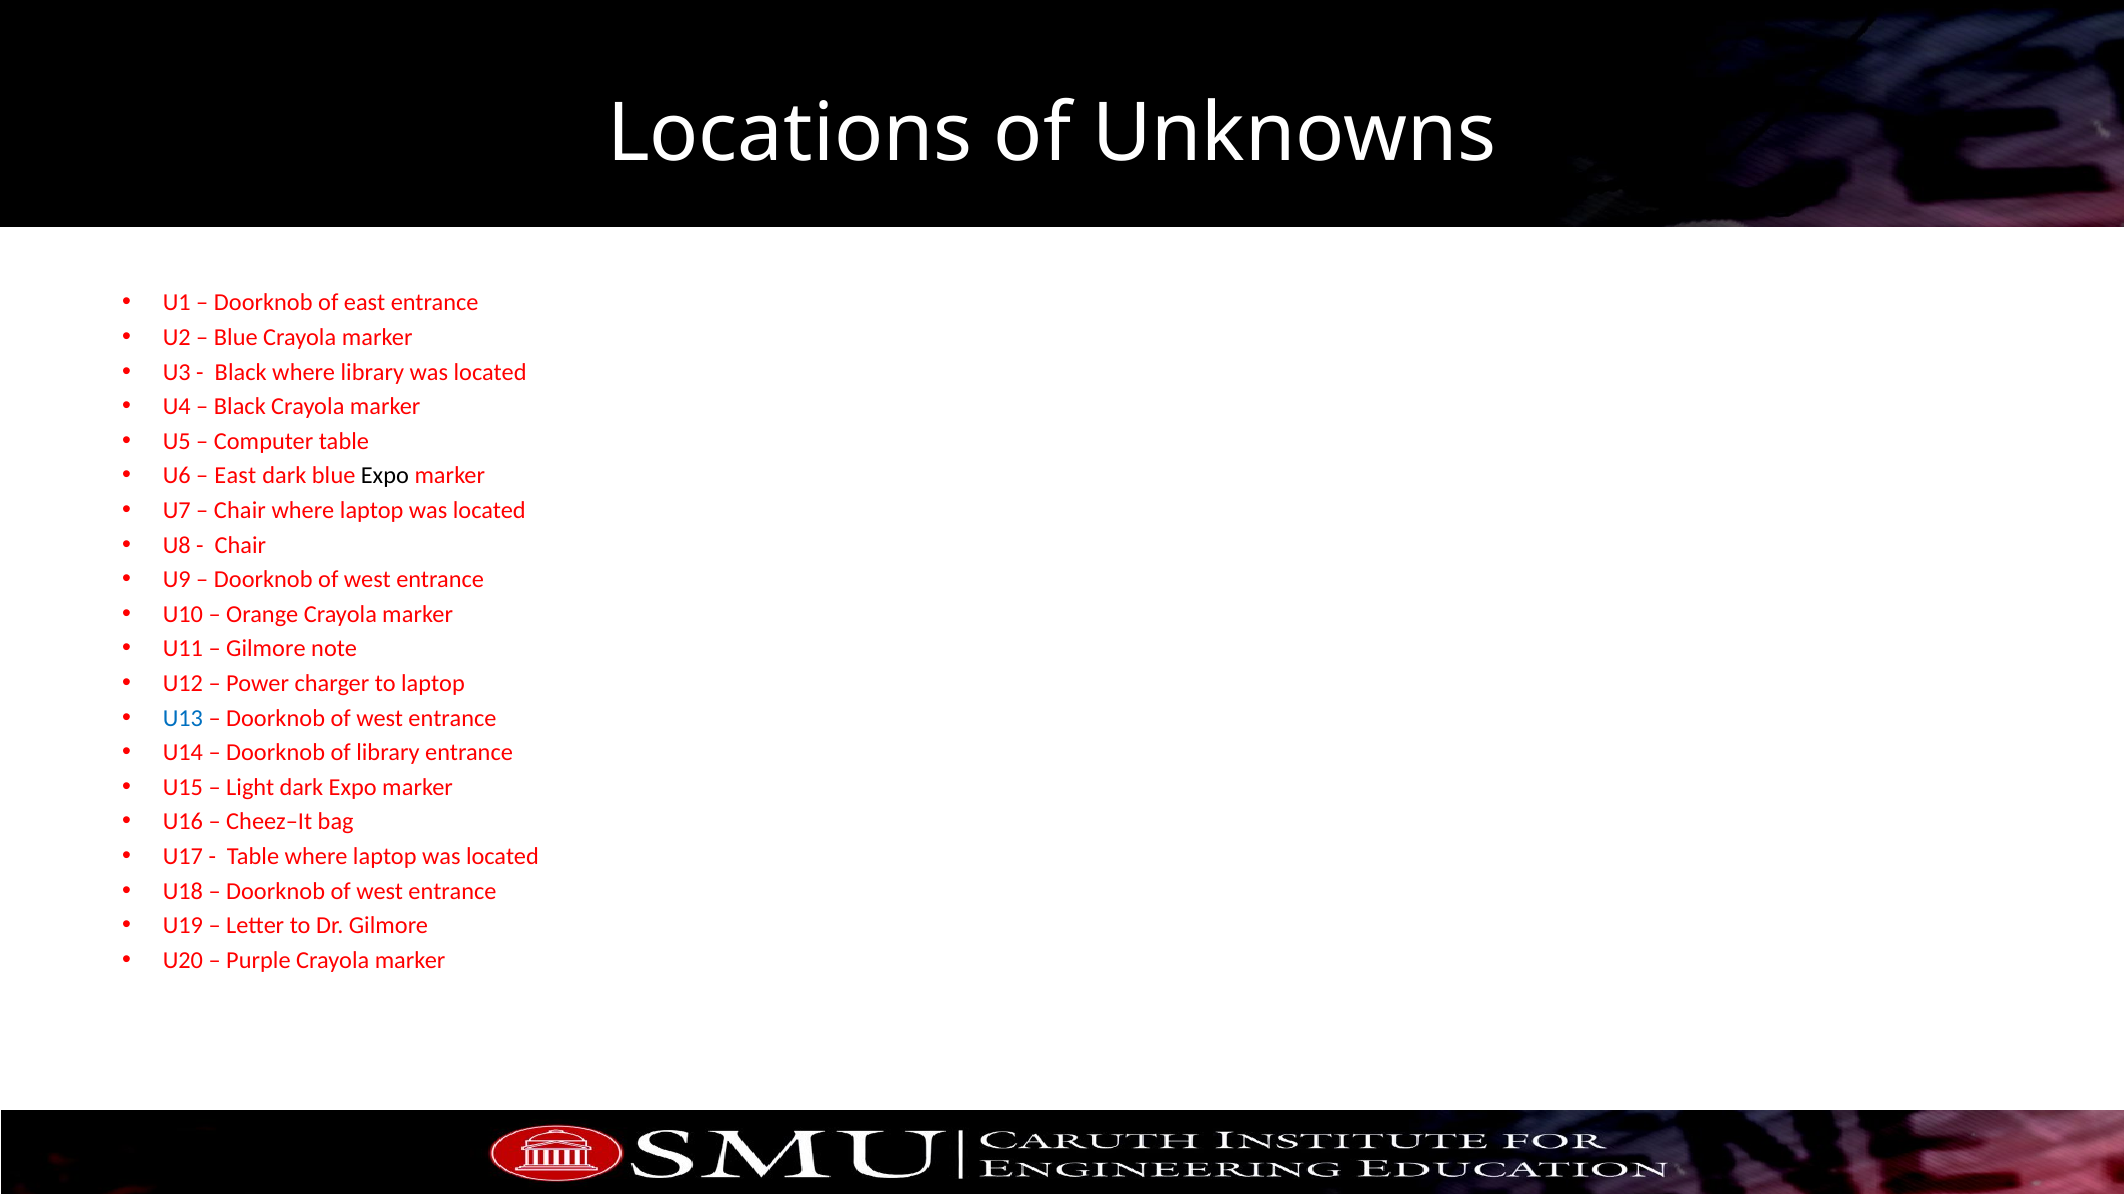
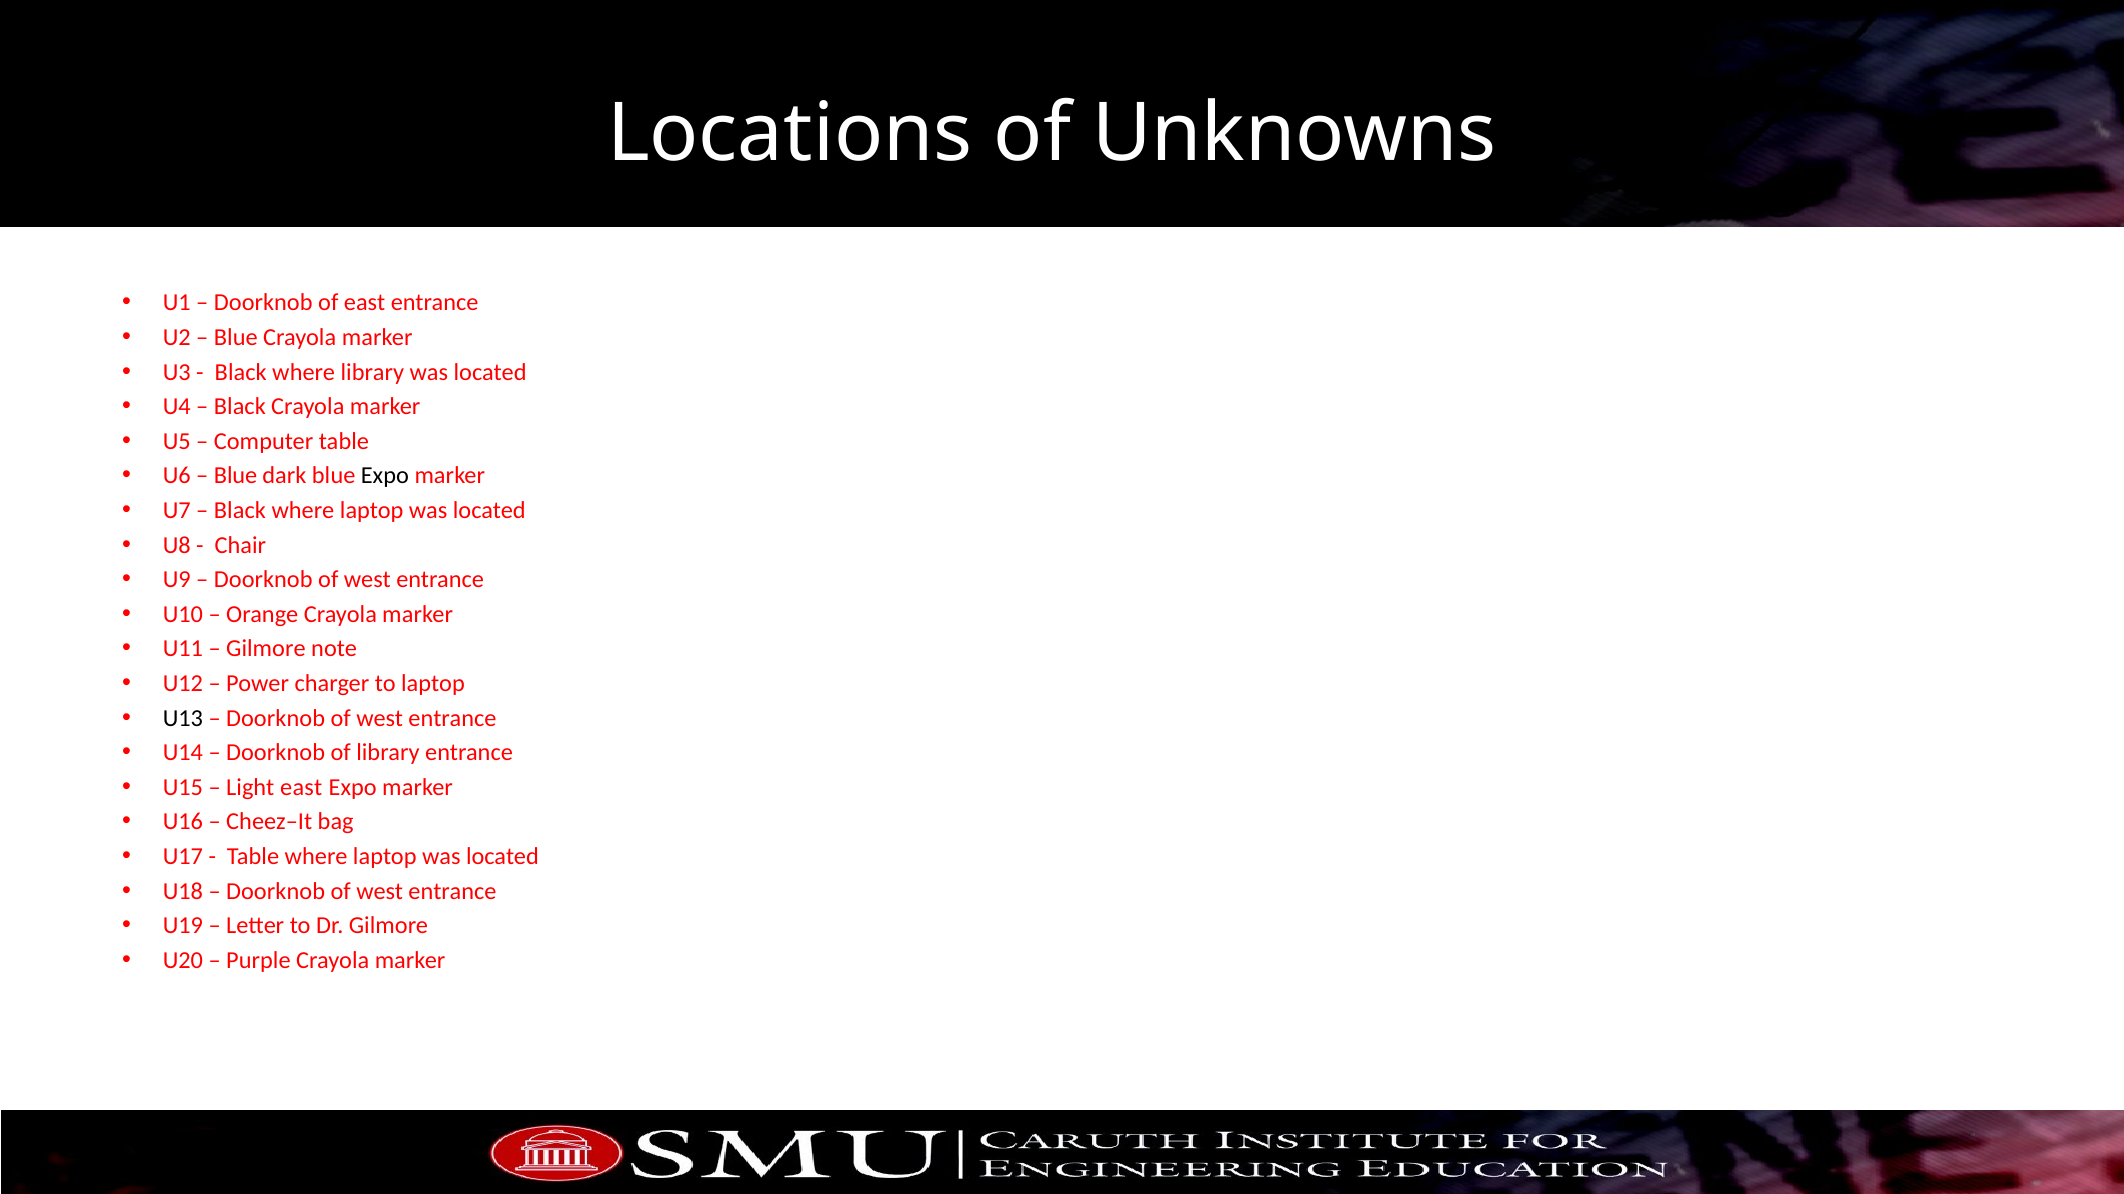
East at (235, 476): East -> Blue
Chair at (240, 511): Chair -> Black
U13 colour: blue -> black
Light dark: dark -> east
